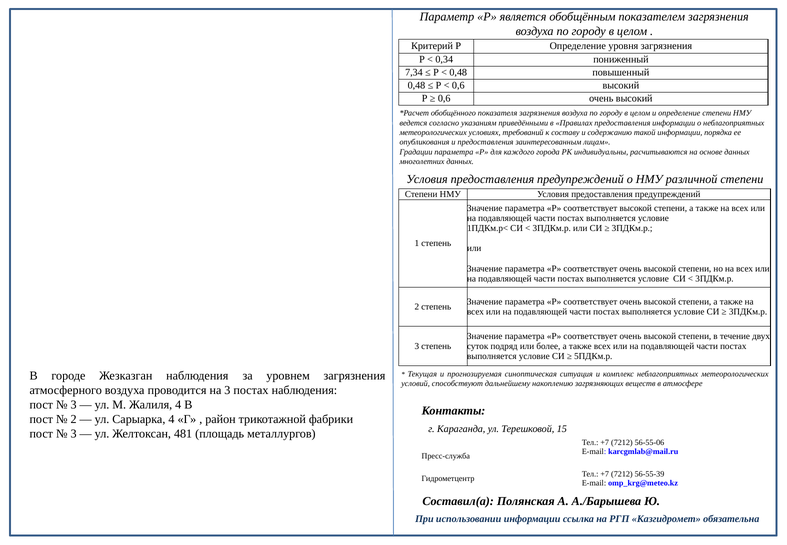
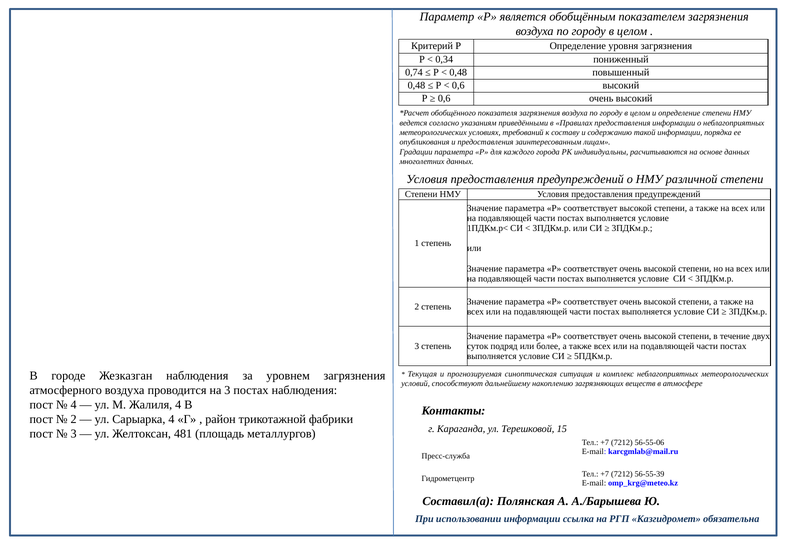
7,34: 7,34 -> 0,74
3 at (74, 405): 3 -> 4
